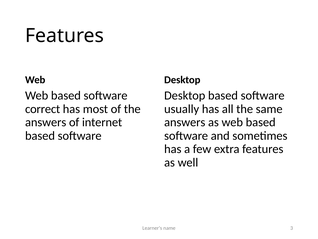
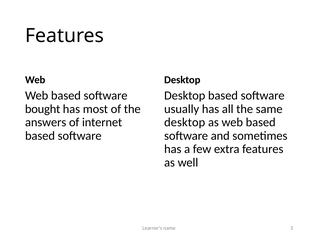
correct: correct -> bought
answers at (185, 122): answers -> desktop
